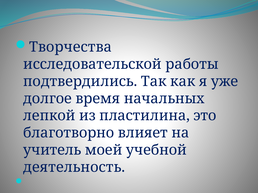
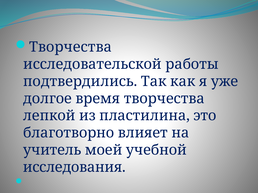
время начальных: начальных -> творчества
деятельность: деятельность -> исследования
